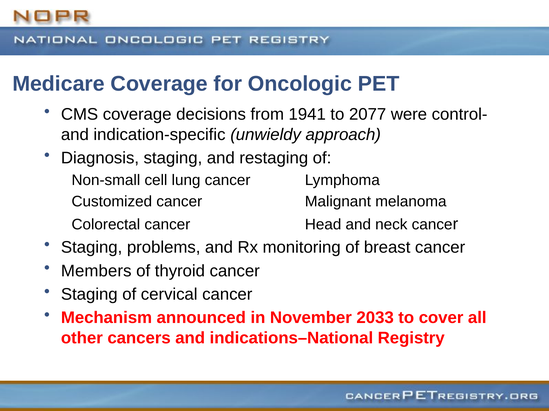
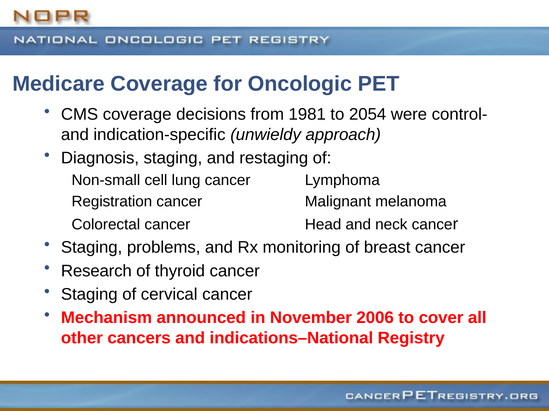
1941: 1941 -> 1981
2077: 2077 -> 2054
Customized: Customized -> Registration
Members: Members -> Research
2033: 2033 -> 2006
